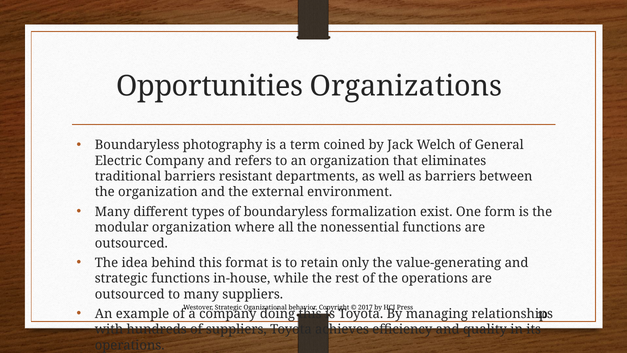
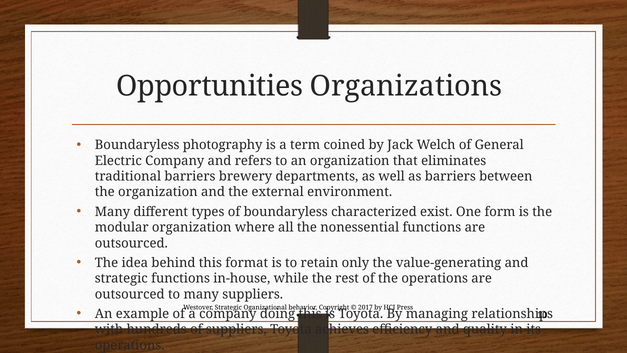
resistant: resistant -> brewery
formalization: formalization -> characterized
